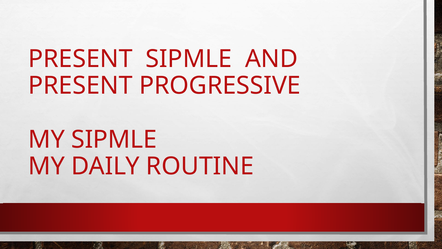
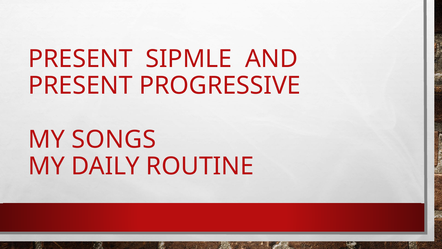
MY SIPMLE: SIPMLE -> SONGS
